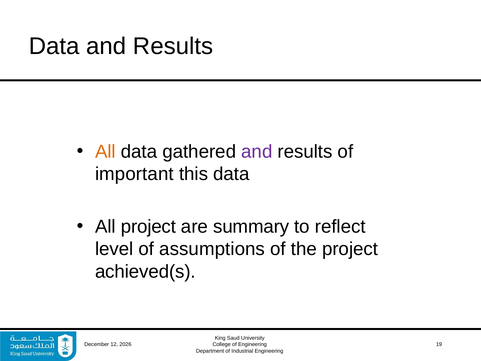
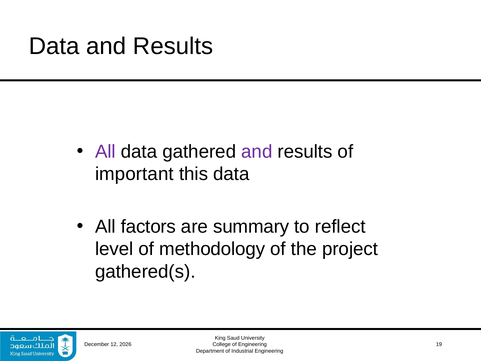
All at (105, 152) colour: orange -> purple
All project: project -> factors
assumptions: assumptions -> methodology
achieved(s: achieved(s -> gathered(s
